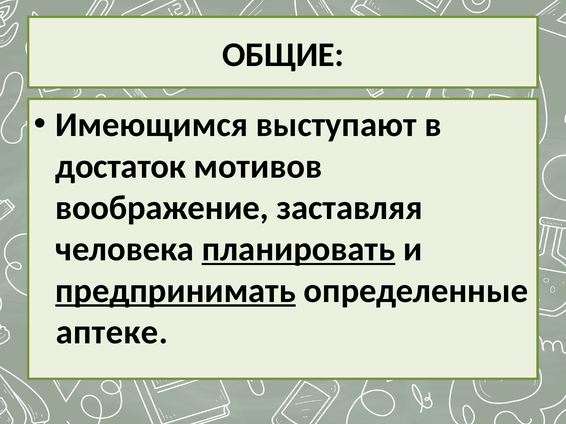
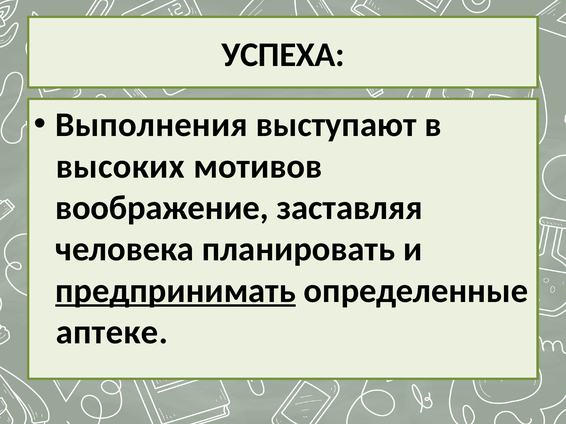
ОБЩИЕ: ОБЩИЕ -> УСПЕХА
Имеющимся: Имеющимся -> Выполнения
достаток: достаток -> высоких
планировать underline: present -> none
